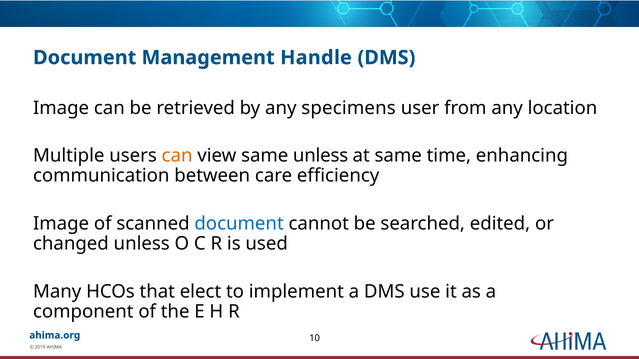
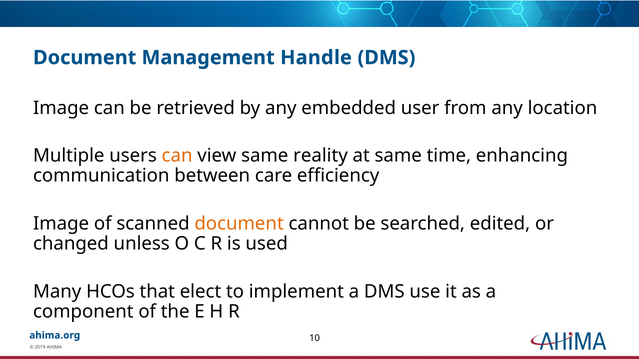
specimens: specimens -> embedded
same unless: unless -> reality
document at (239, 224) colour: blue -> orange
